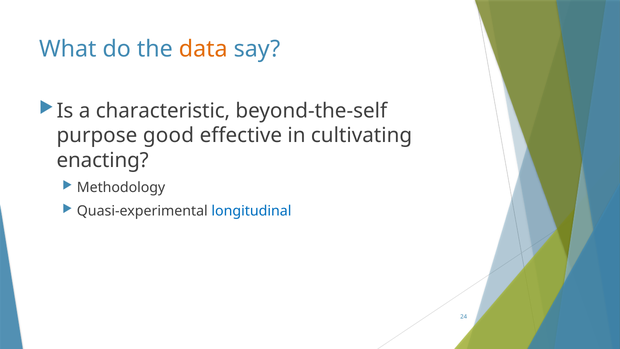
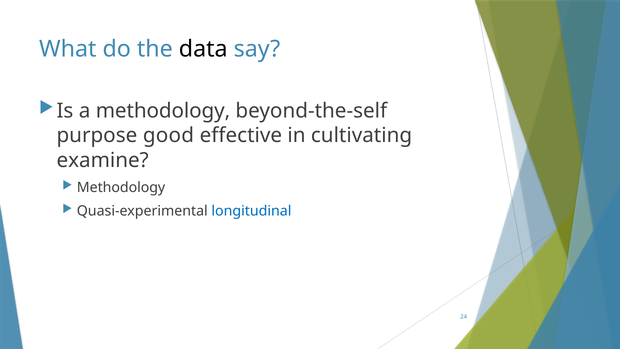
data colour: orange -> black
a characteristic: characteristic -> methodology
enacting: enacting -> examine
